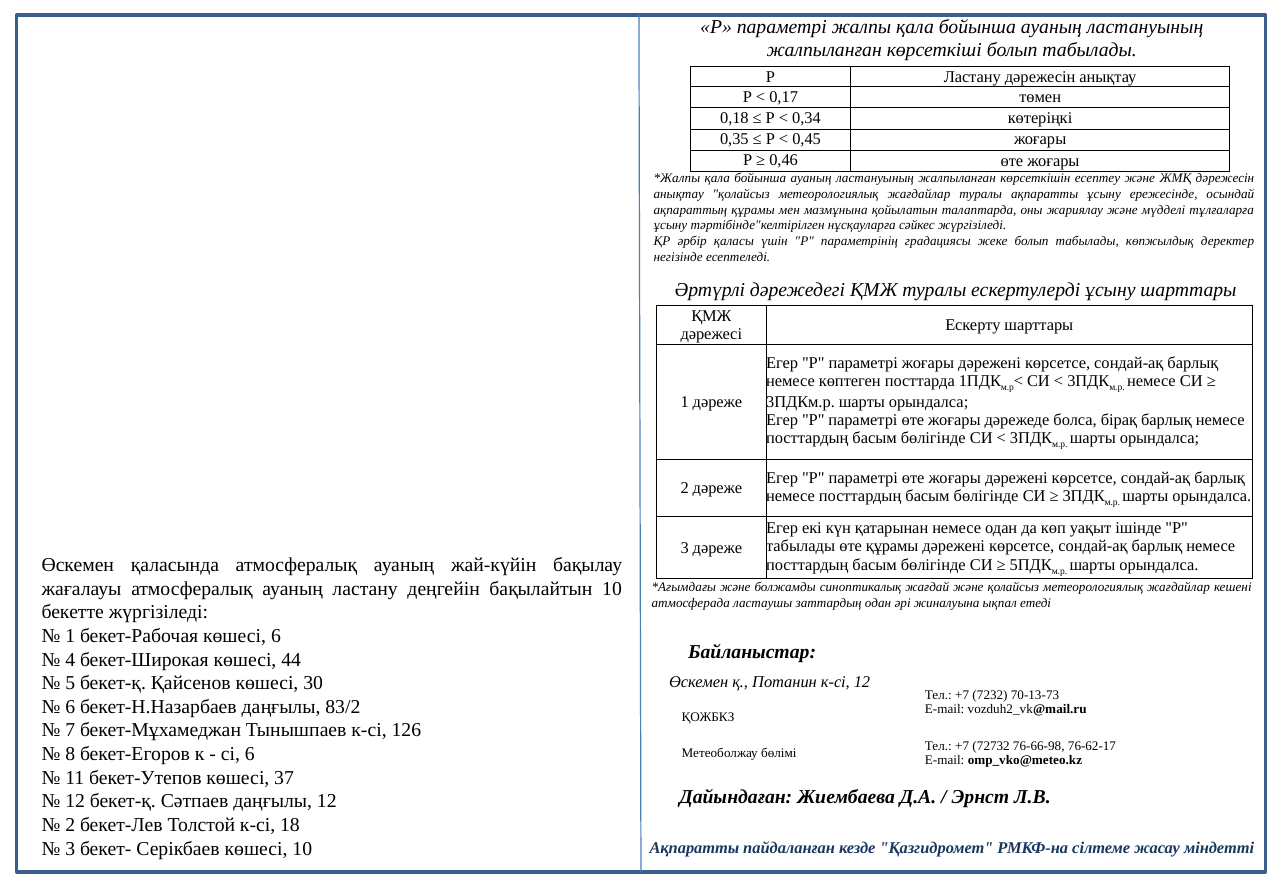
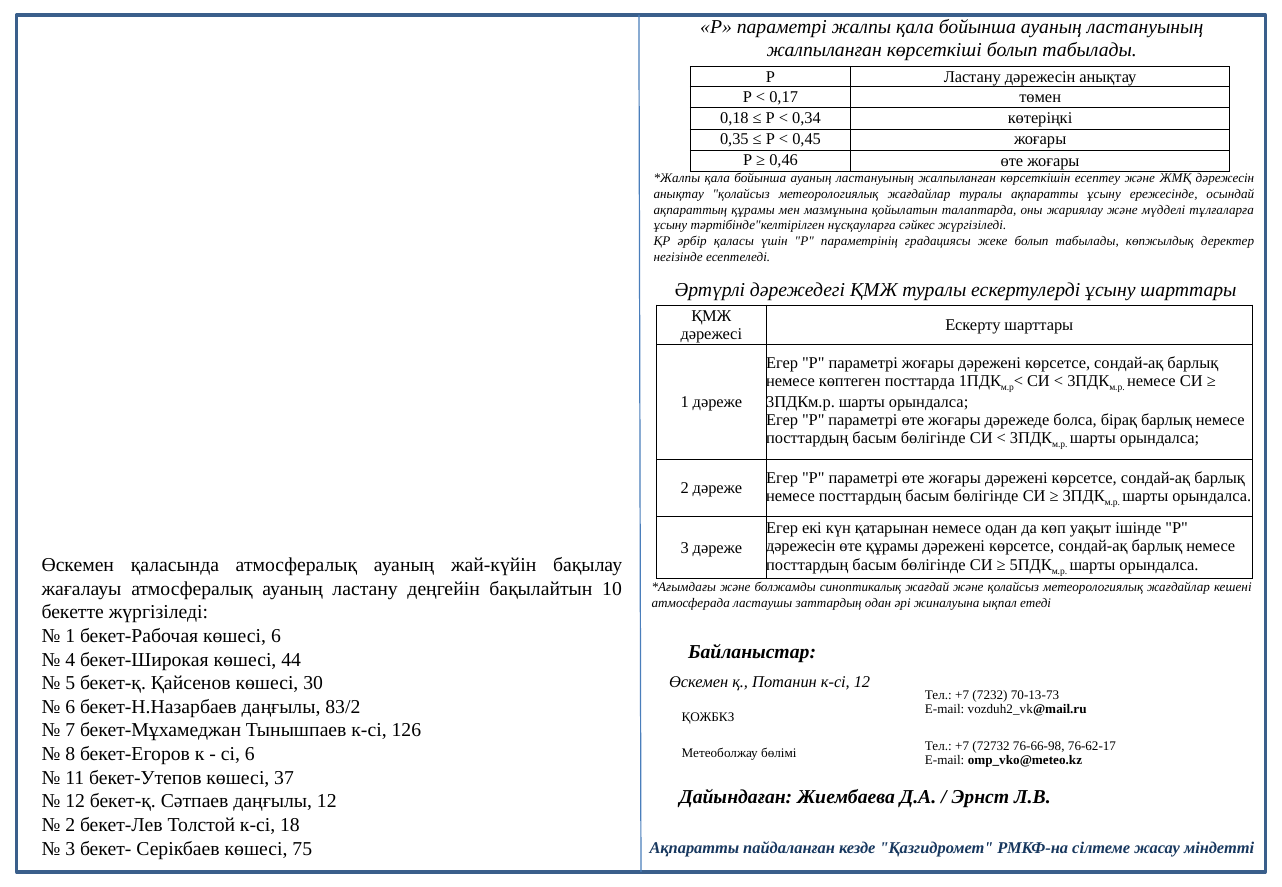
табылады at (801, 547): табылады -> дәрежесін
көшесі 10: 10 -> 75
